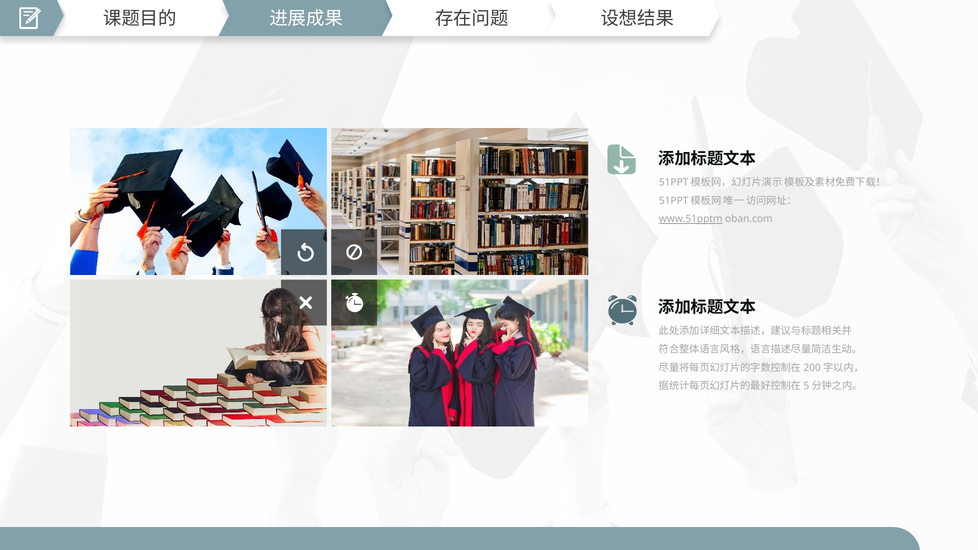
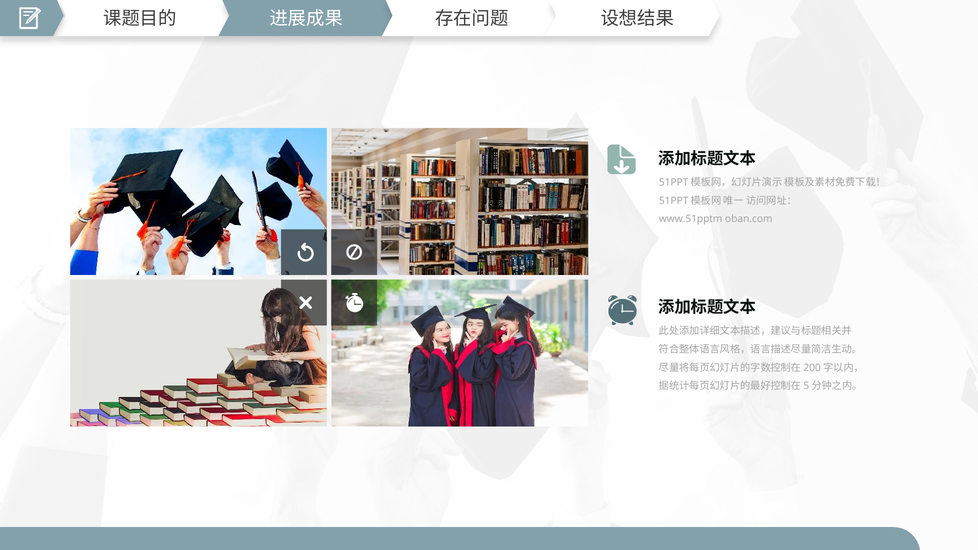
www.51pptm underline: present -> none
